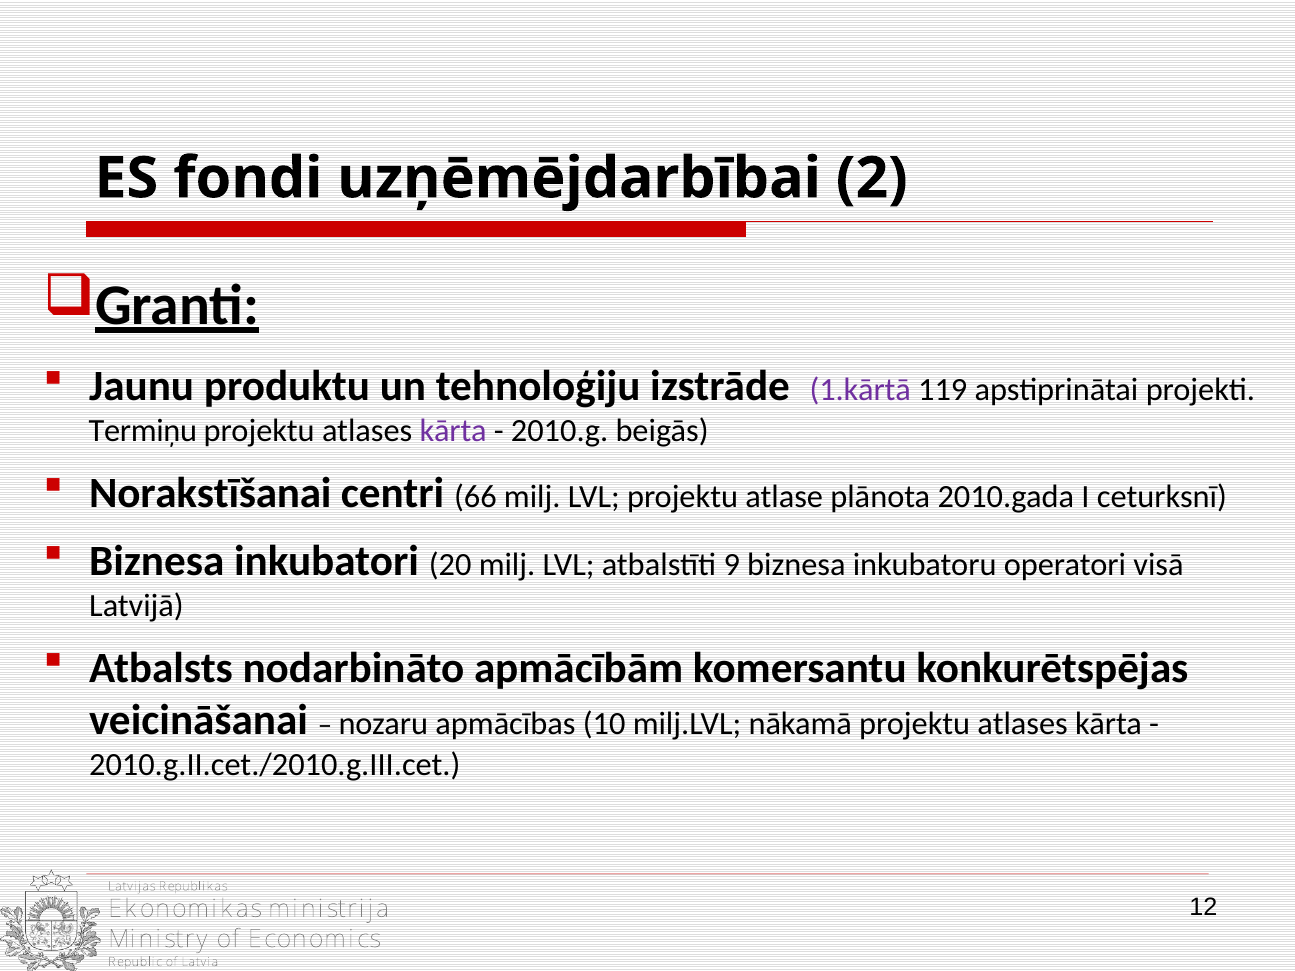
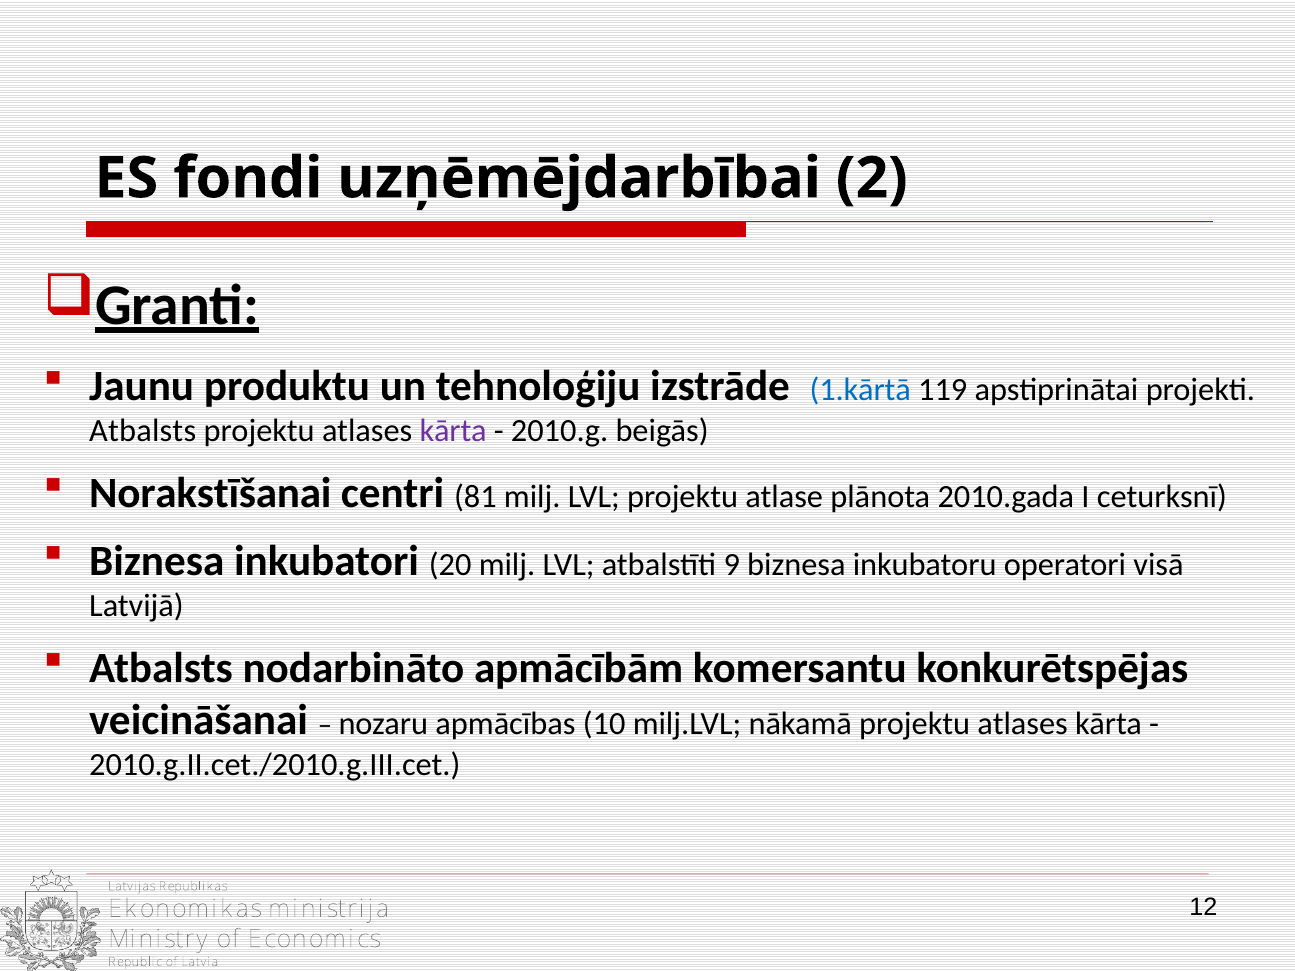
1.kārtā colour: purple -> blue
Termiņu at (143, 431): Termiņu -> Atbalsts
66: 66 -> 81
